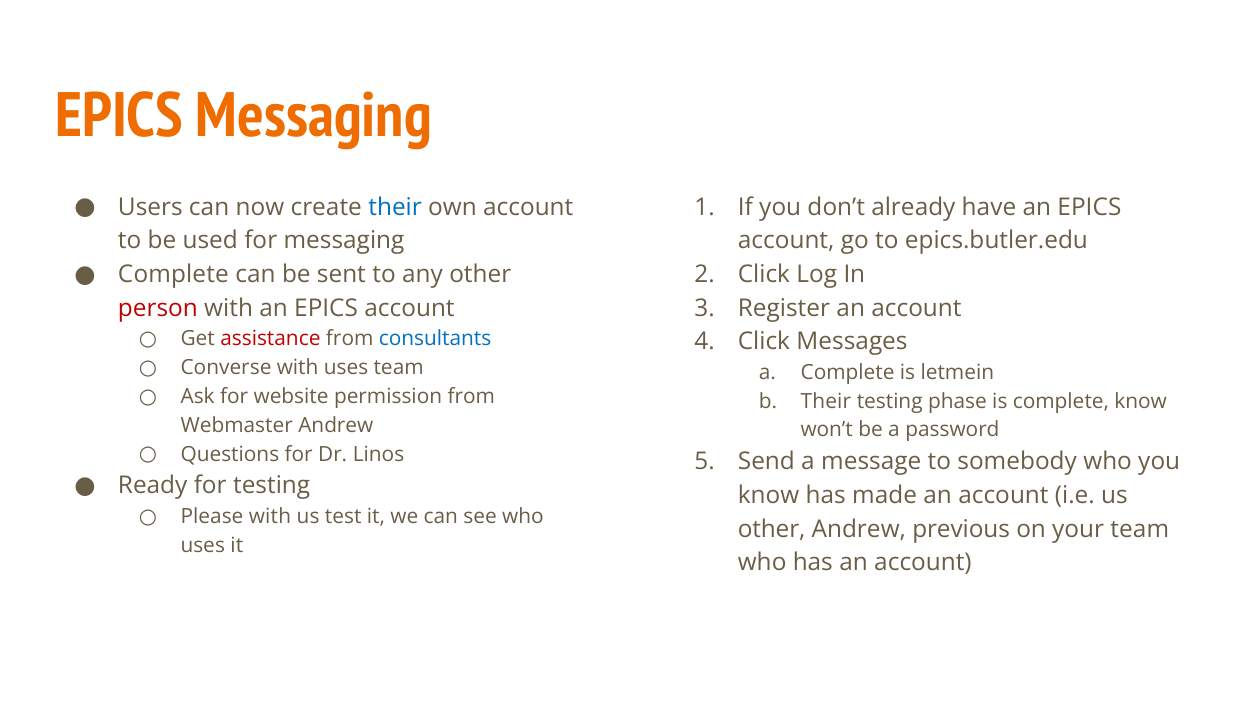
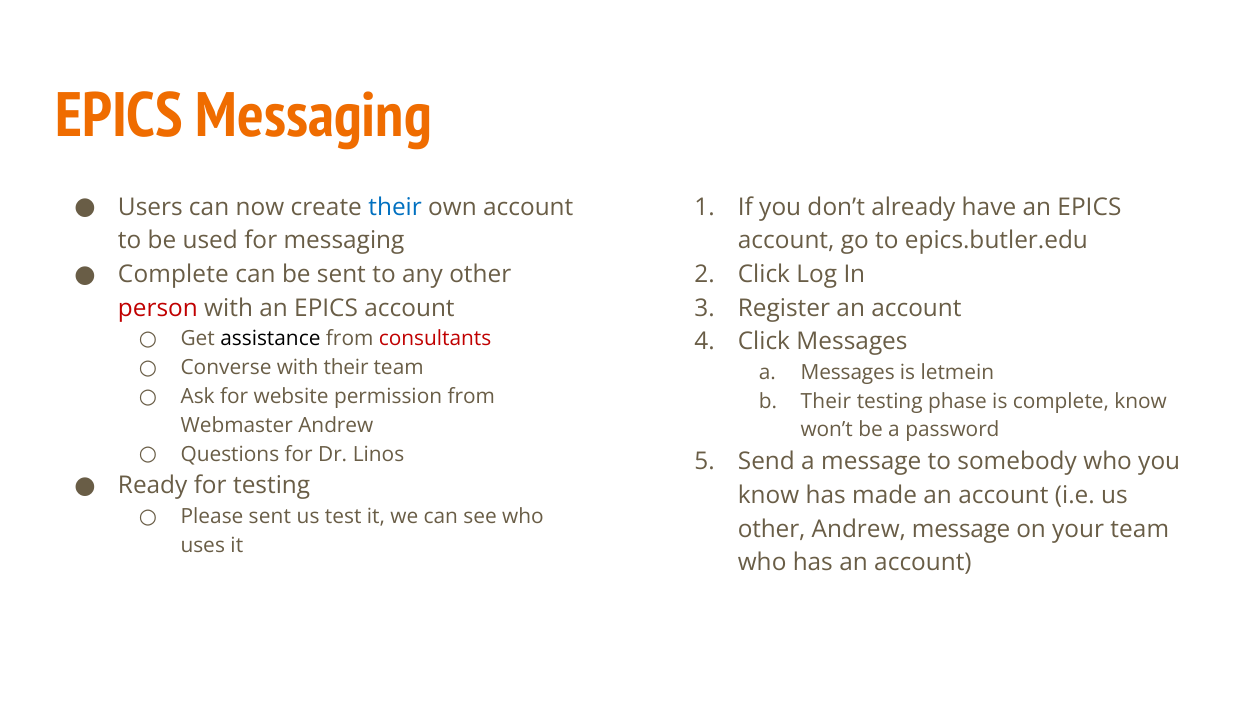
assistance colour: red -> black
consultants colour: blue -> red
with uses: uses -> their
a Complete: Complete -> Messages
Please with: with -> sent
Andrew previous: previous -> message
